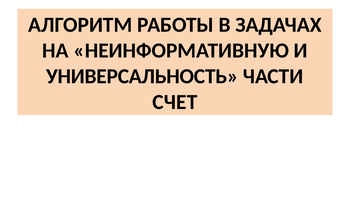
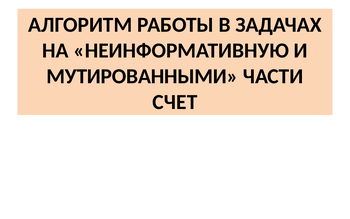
УНИВЕРСАЛЬНОСТЬ: УНИВЕРСАЛЬНОСТЬ -> МУТИРОВАННЫМИ
